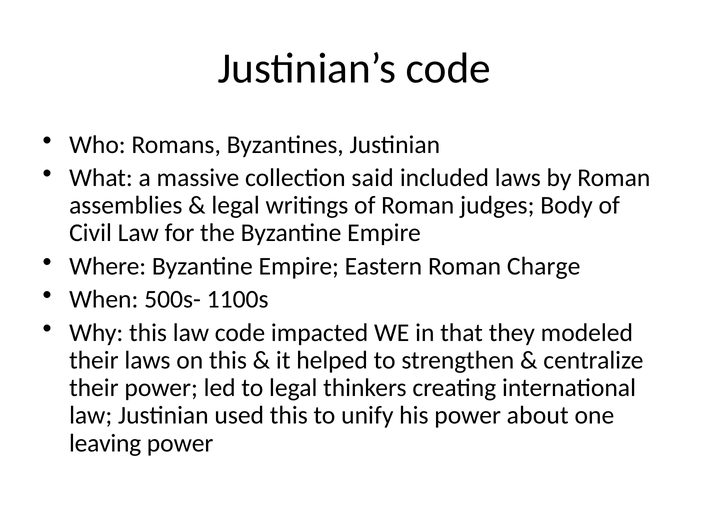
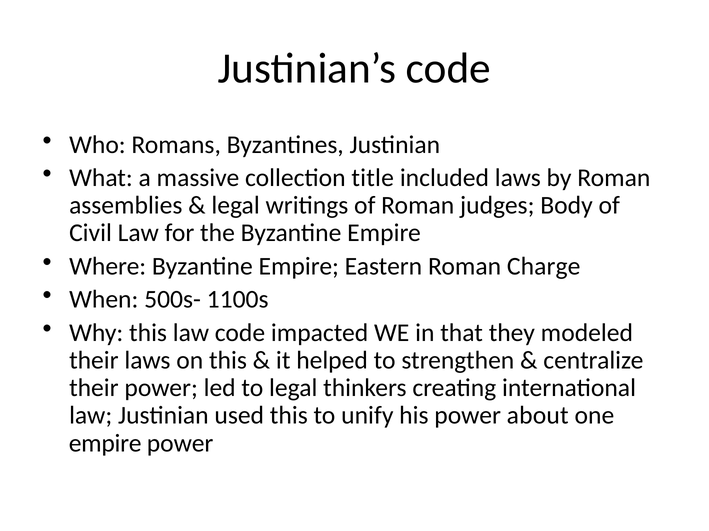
said: said -> title
leaving at (105, 444): leaving -> empire
